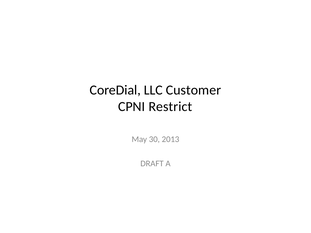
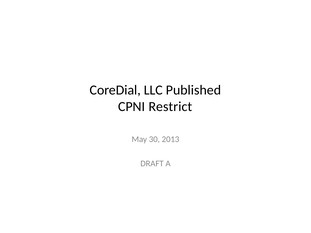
Customer: Customer -> Published
